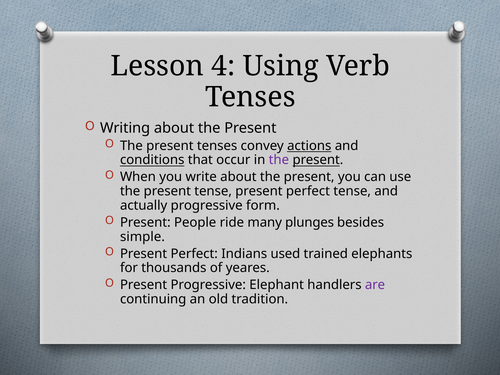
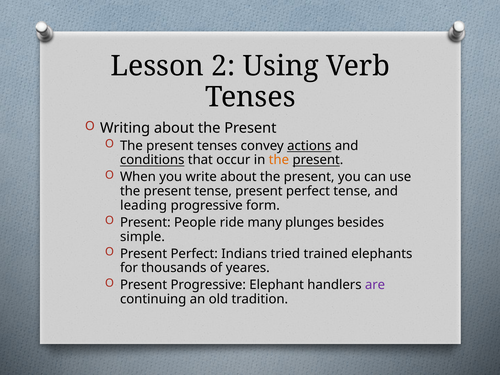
4: 4 -> 2
the at (279, 160) colour: purple -> orange
actually: actually -> leading
used: used -> tried
